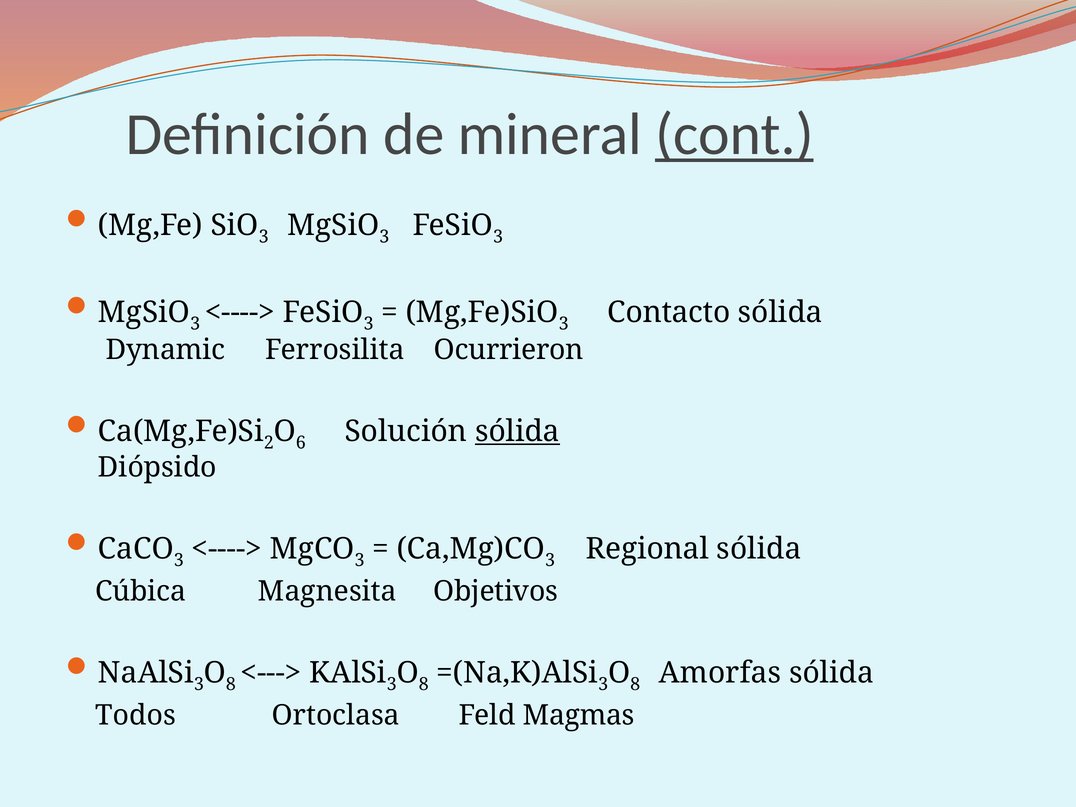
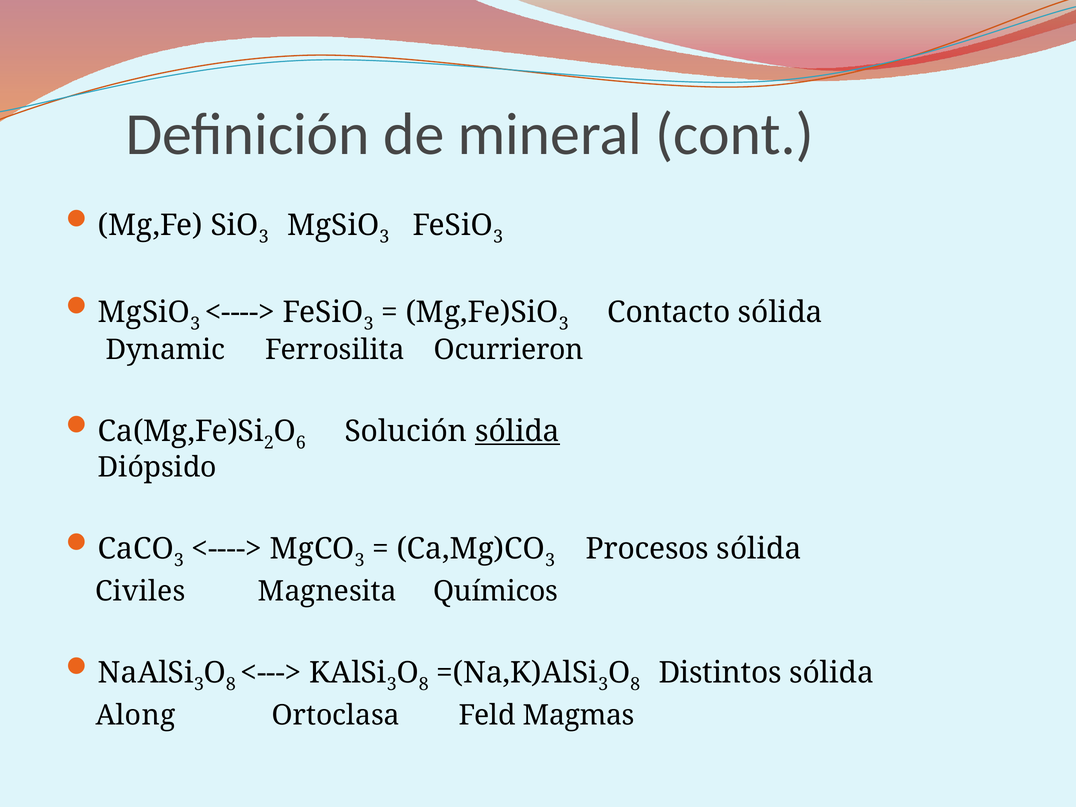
cont underline: present -> none
Regional: Regional -> Procesos
Cúbica: Cúbica -> Civiles
Objetivos: Objetivos -> Químicos
Amorfas: Amorfas -> Distintos
Todos: Todos -> Along
